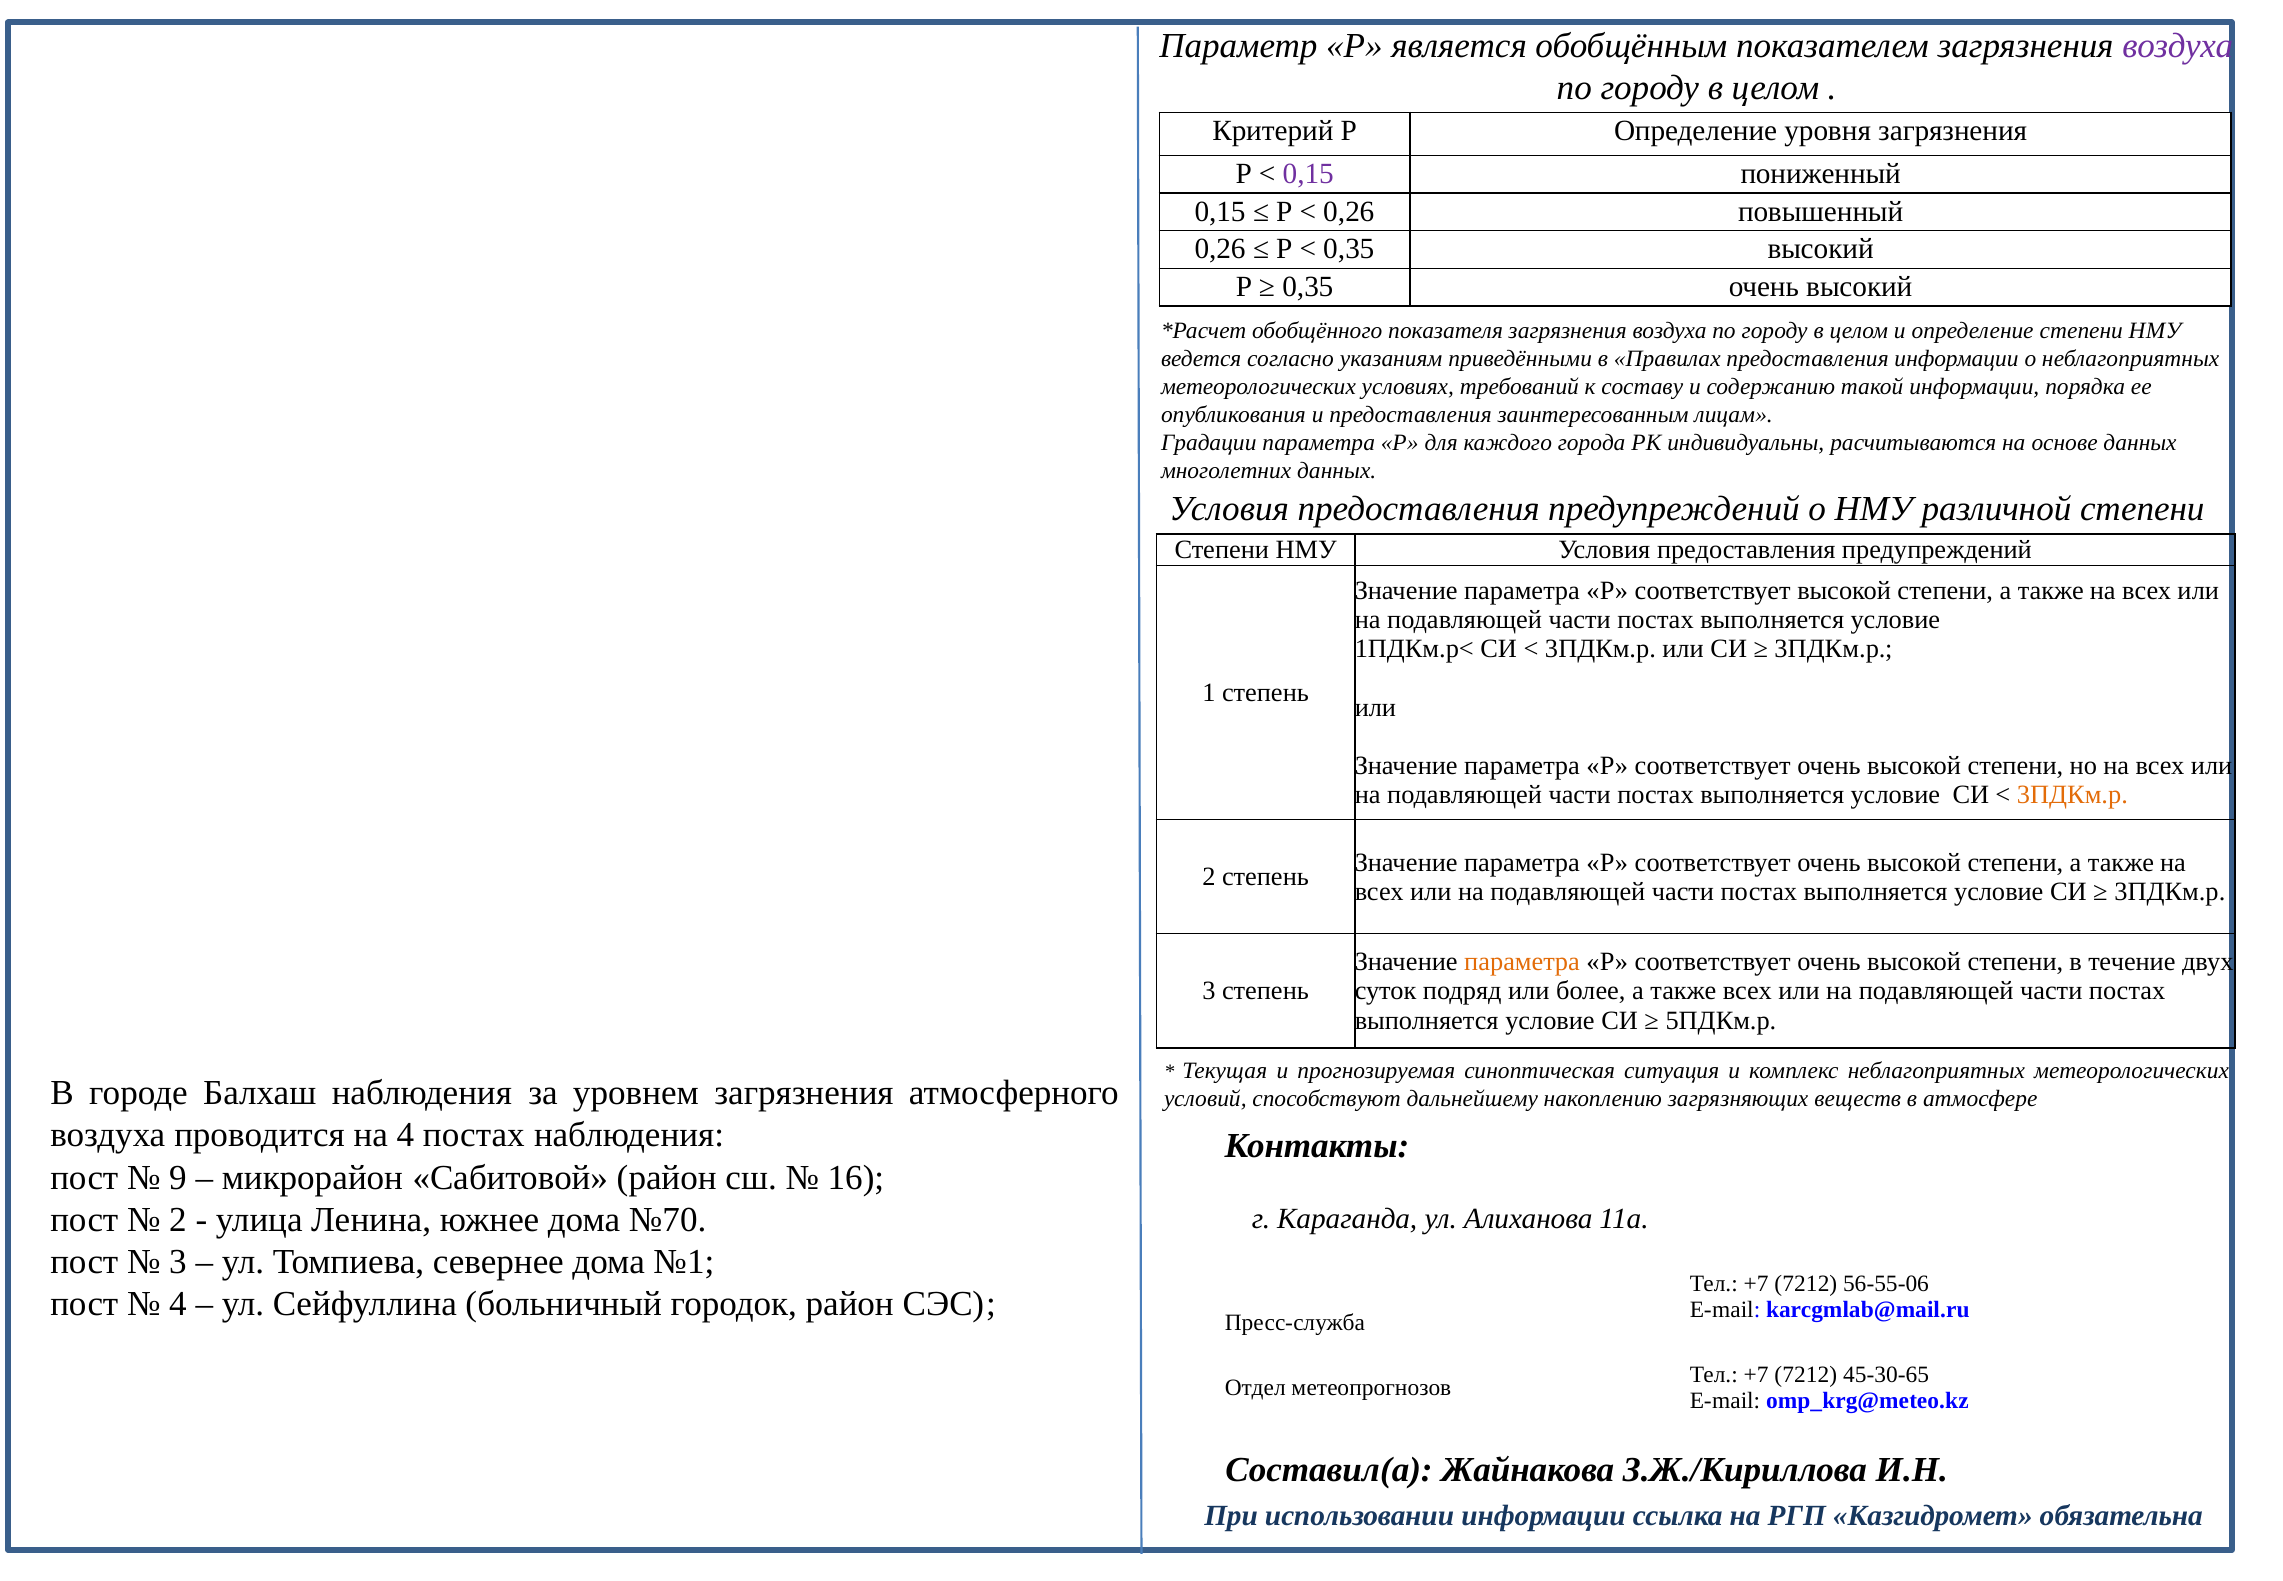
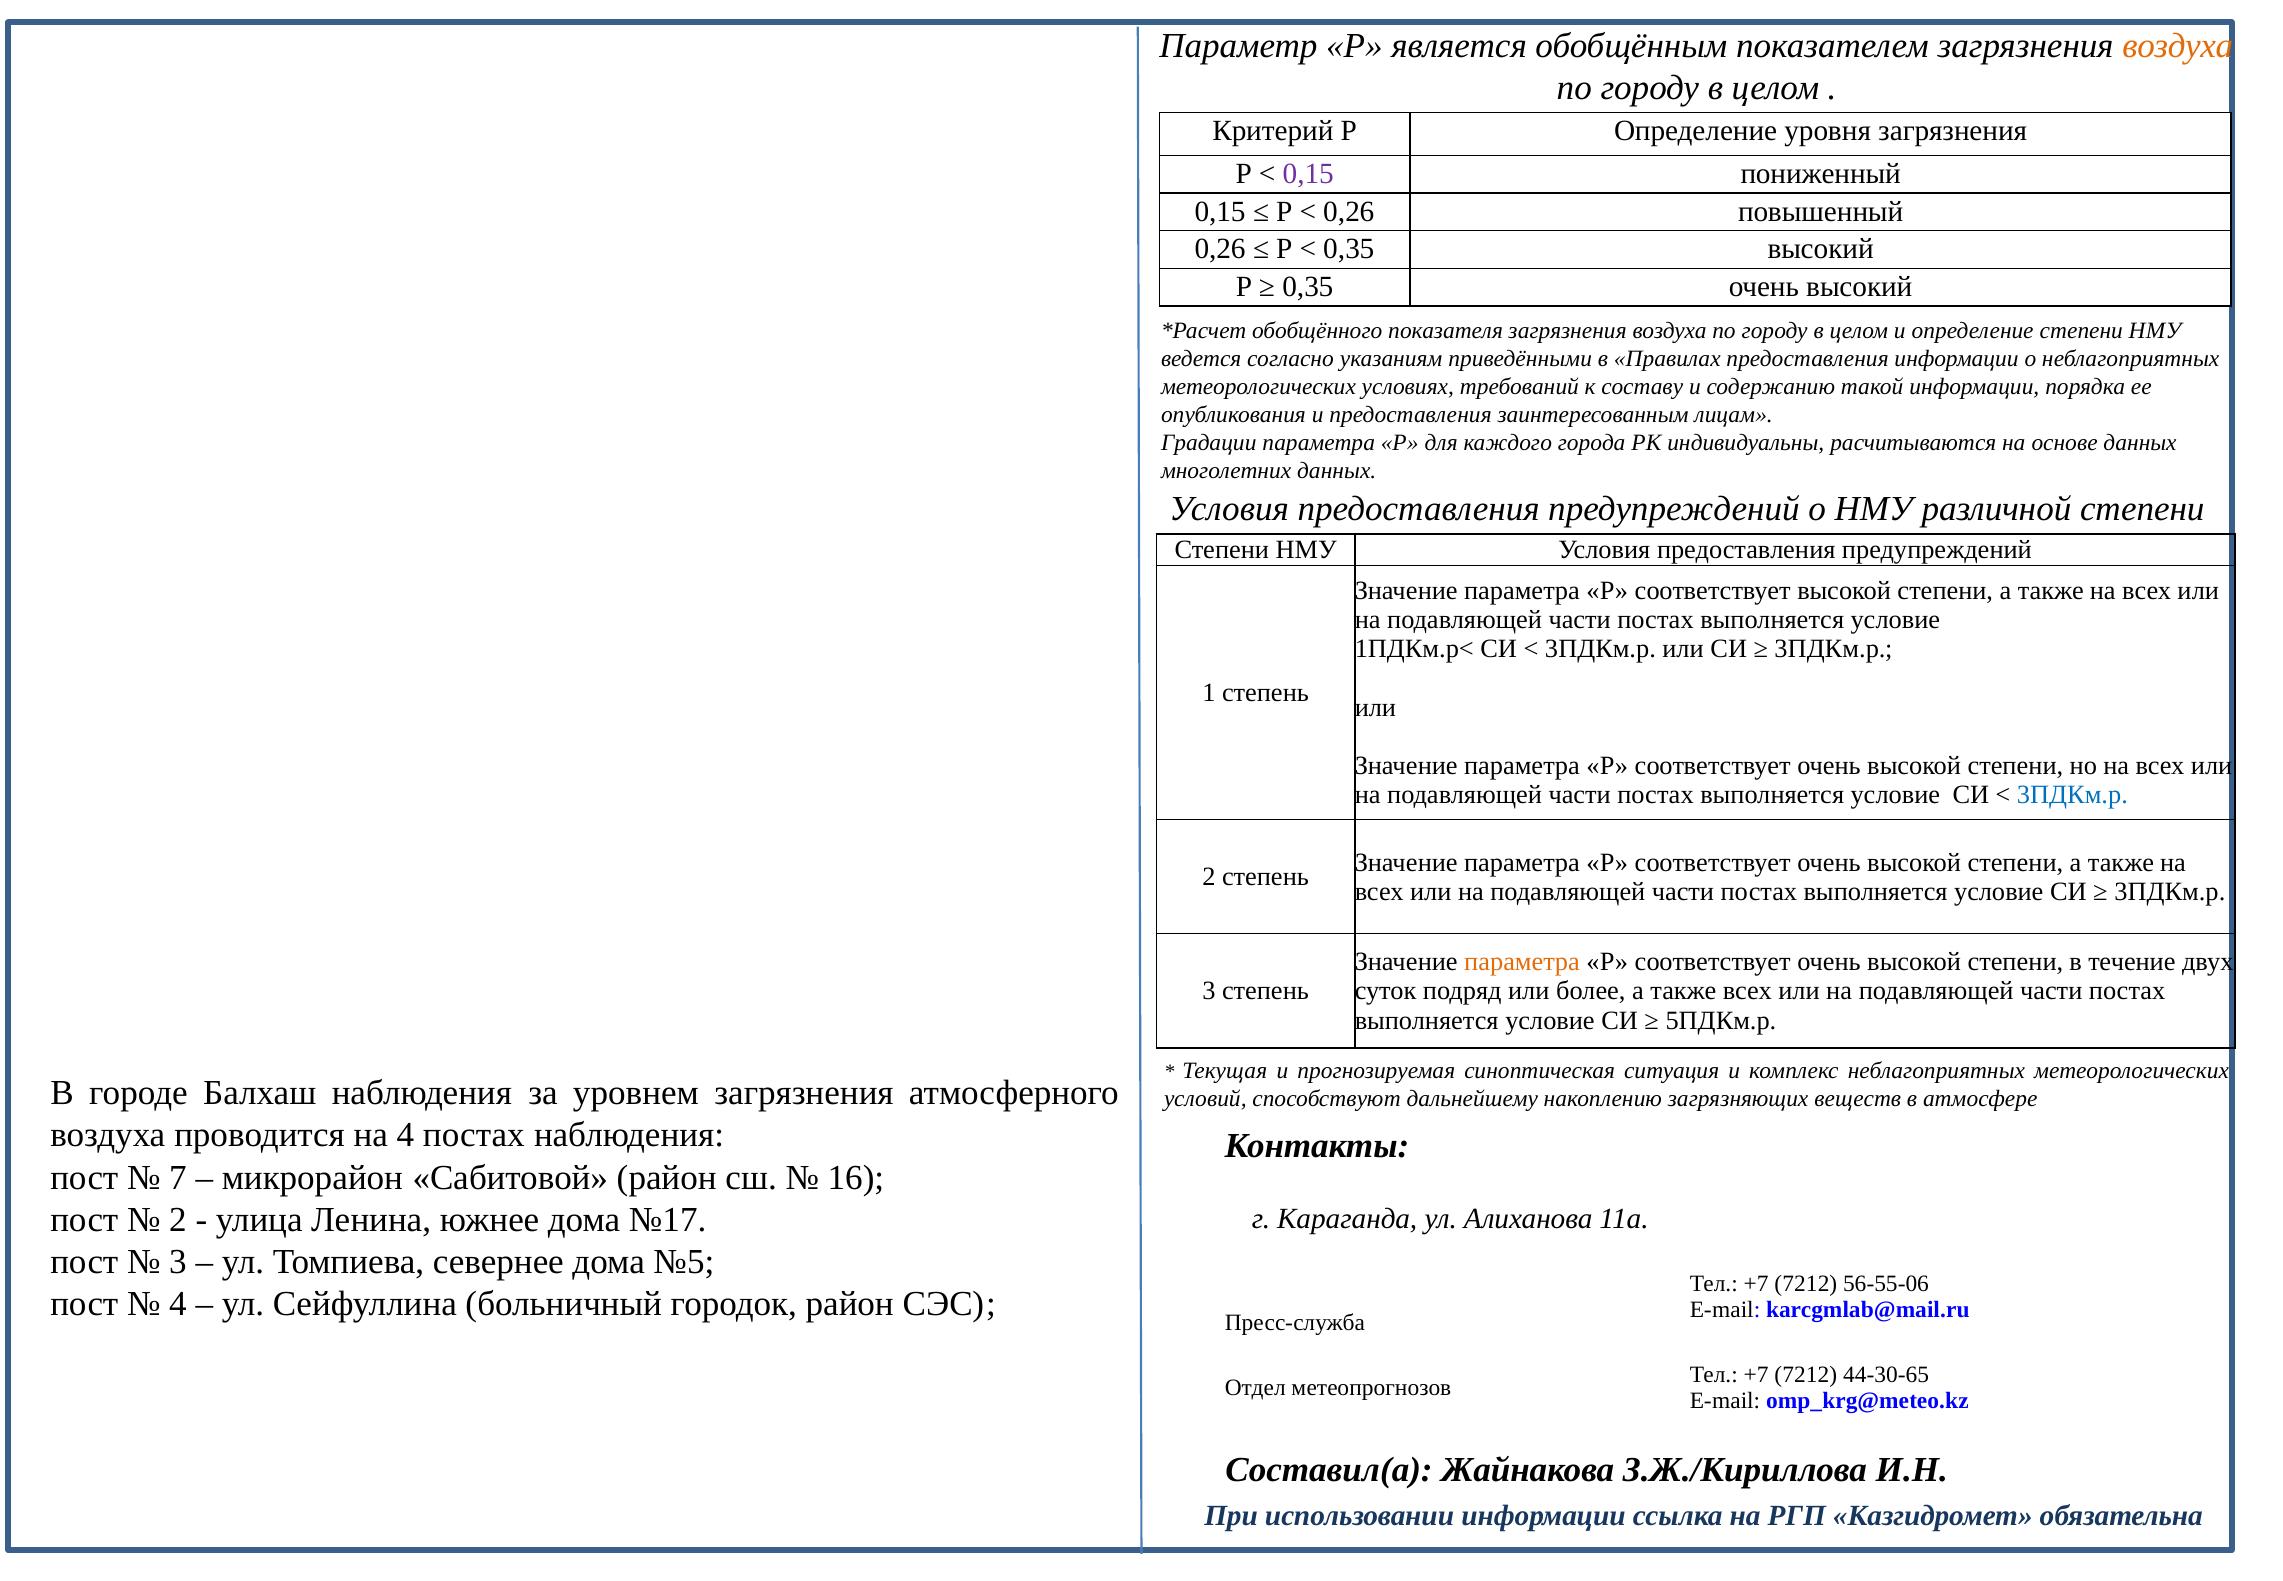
воздуха at (2178, 46) colour: purple -> orange
3ПДКм.р at (2072, 795) colour: orange -> blue
9: 9 -> 7
№70: №70 -> №17
№1: №1 -> №5
45-30-65: 45-30-65 -> 44-30-65
